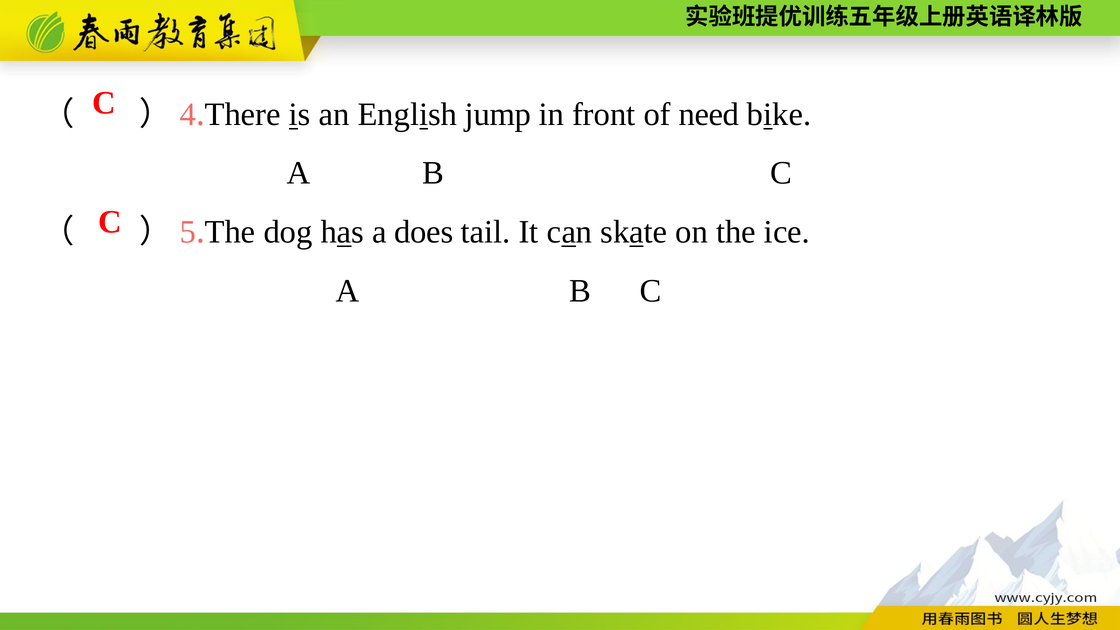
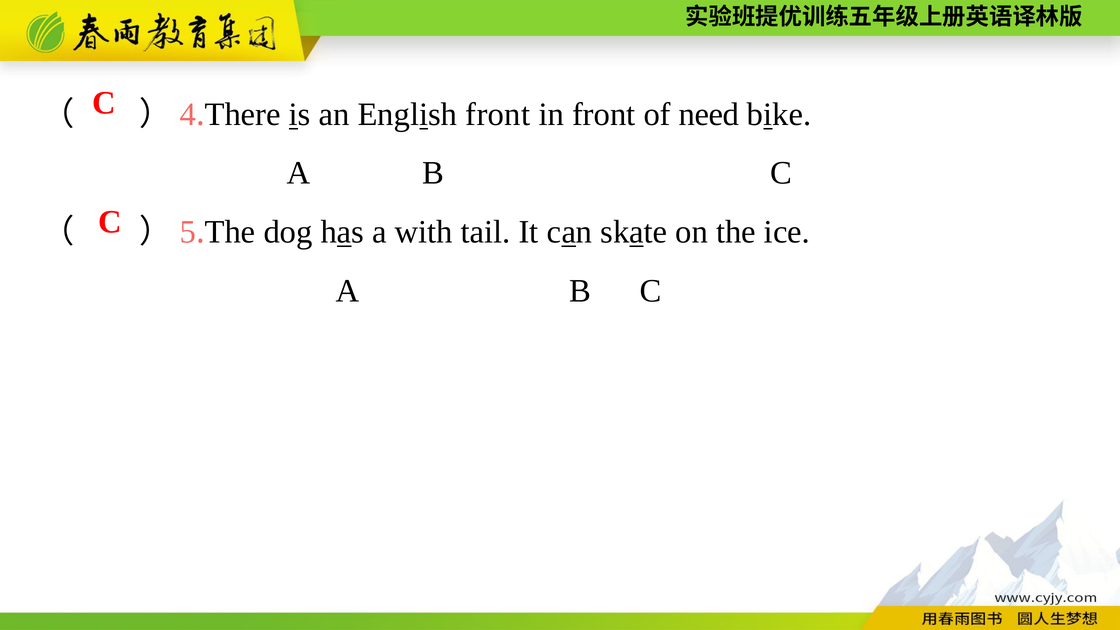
English jump: jump -> front
does: does -> with
